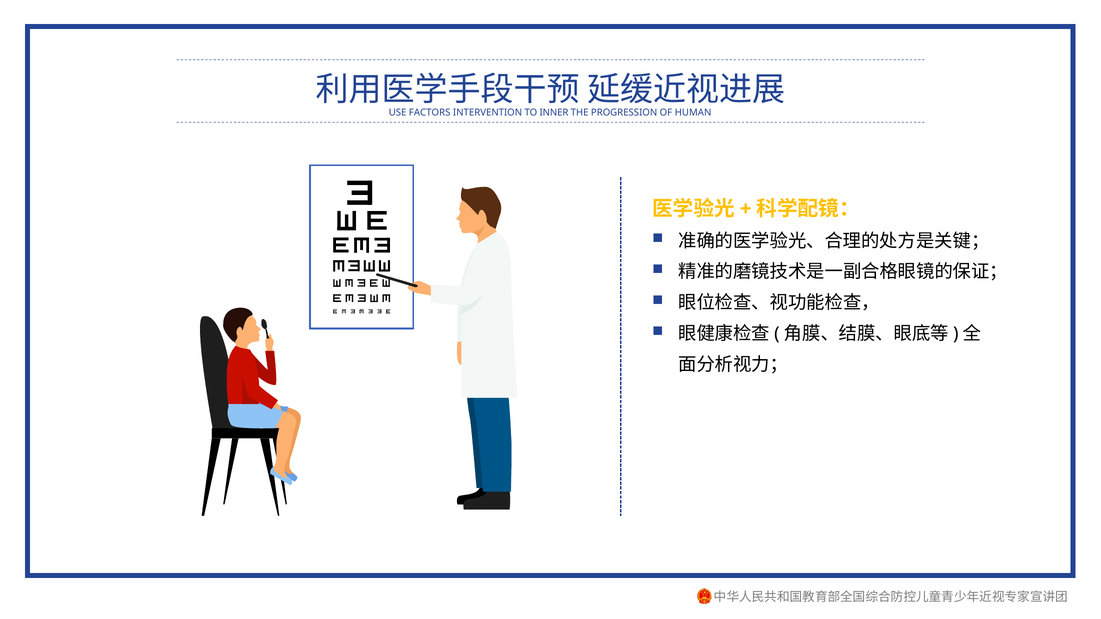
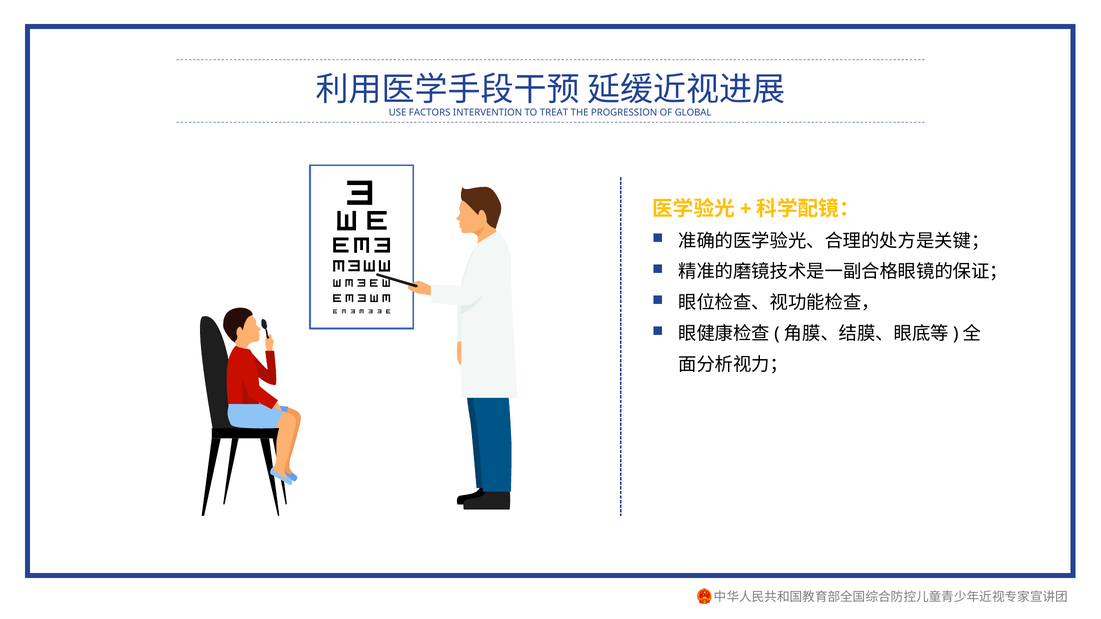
INNER: INNER -> TREAT
HUMAN: HUMAN -> GLOBAL
